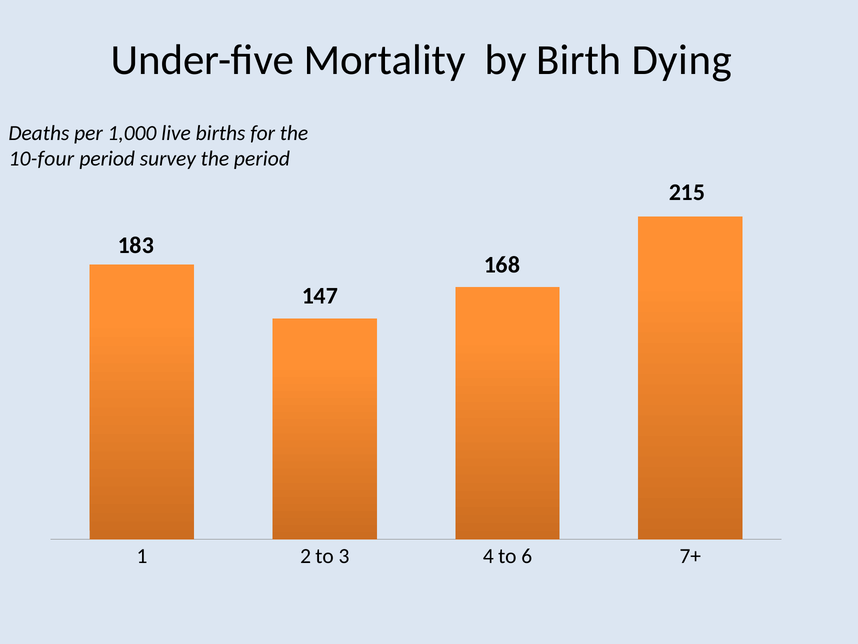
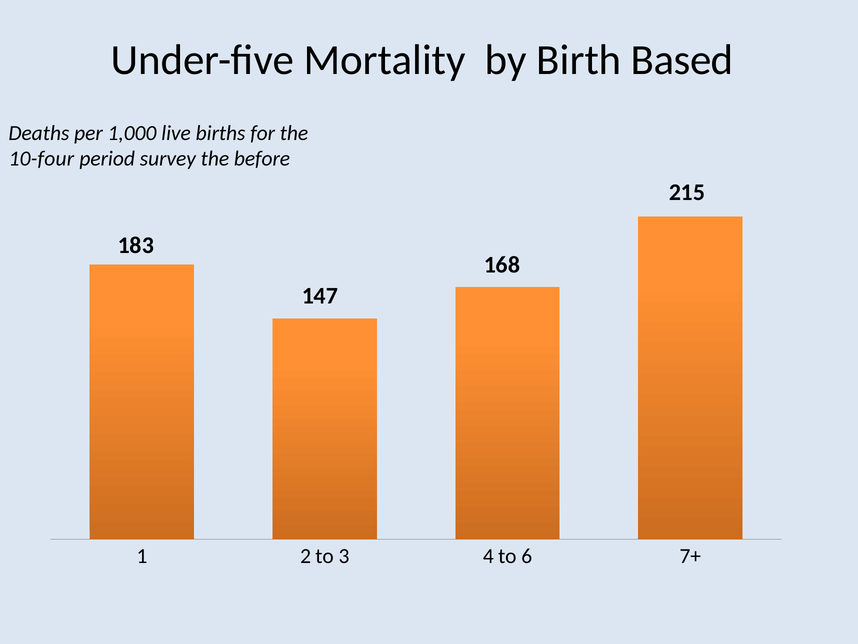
Dying: Dying -> Based
the period: period -> before
